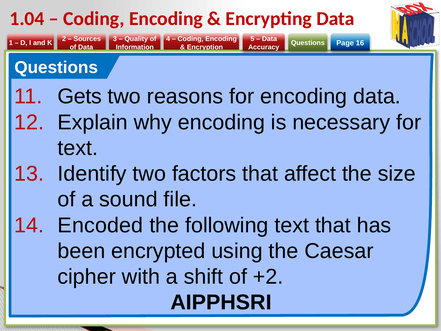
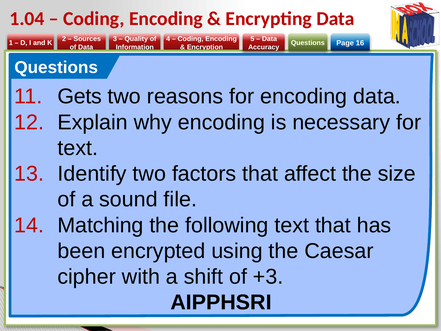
Encoded: Encoded -> Matching
+2: +2 -> +3
